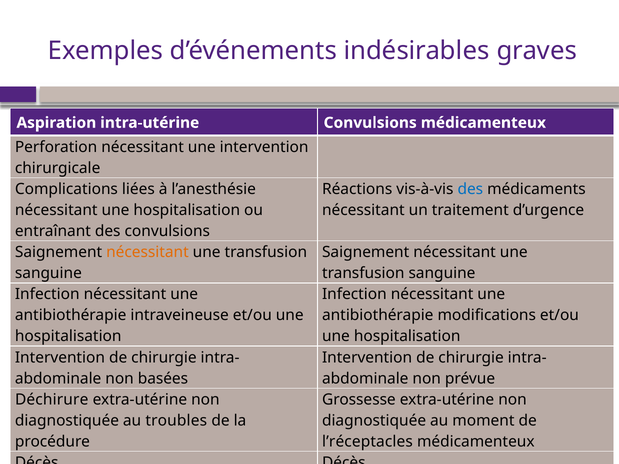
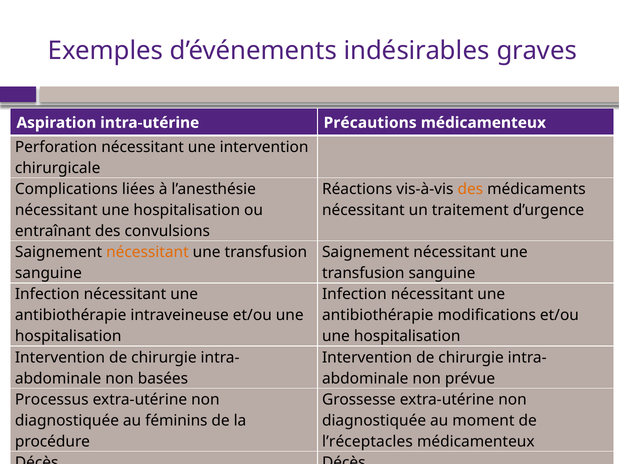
intra-utérine Convulsions: Convulsions -> Précautions
des at (470, 189) colour: blue -> orange
Déchirure: Déchirure -> Processus
troubles: troubles -> féminins
